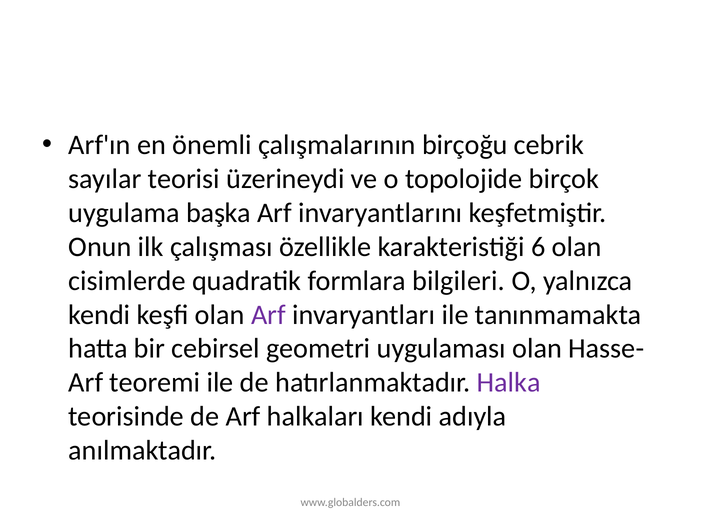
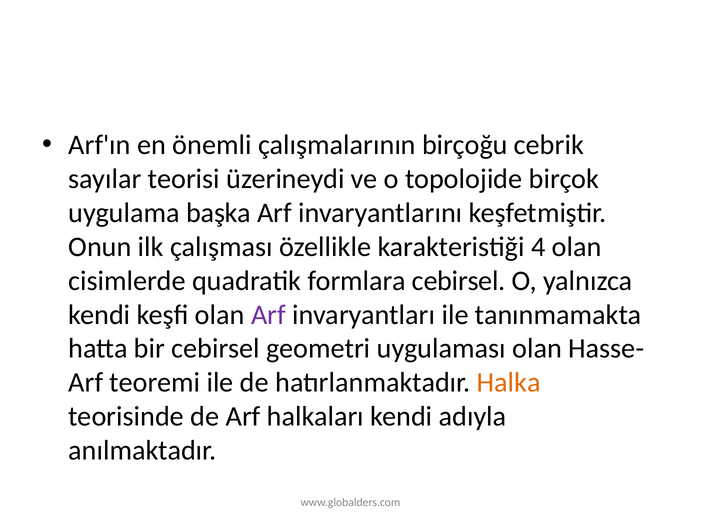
6: 6 -> 4
formlara bilgileri: bilgileri -> cebirsel
Halka colour: purple -> orange
